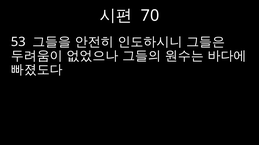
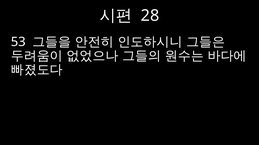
70: 70 -> 28
